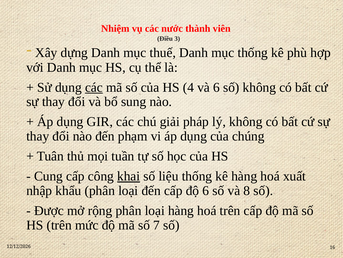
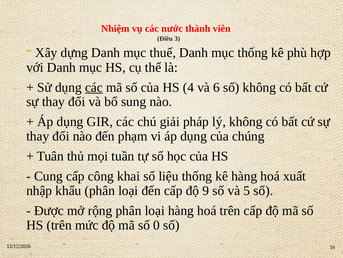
khai underline: present -> none
độ 6: 6 -> 9
8: 8 -> 5
7: 7 -> 0
